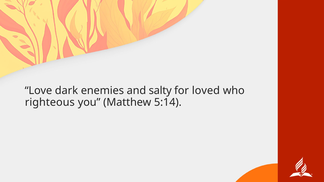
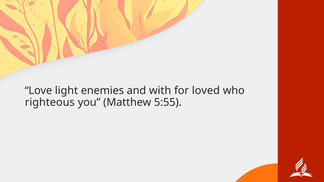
dark: dark -> light
salty: salty -> with
5:14: 5:14 -> 5:55
